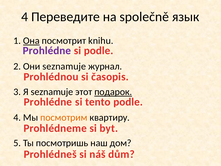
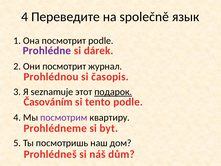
Она underline: present -> none
посмотрит knihu: knihu -> podle
si podle: podle -> dárek
Они seznamuje: seznamuje -> посмотрит
Prohlédne at (48, 102): Prohlédne -> Časováním
посмотрим colour: orange -> purple
